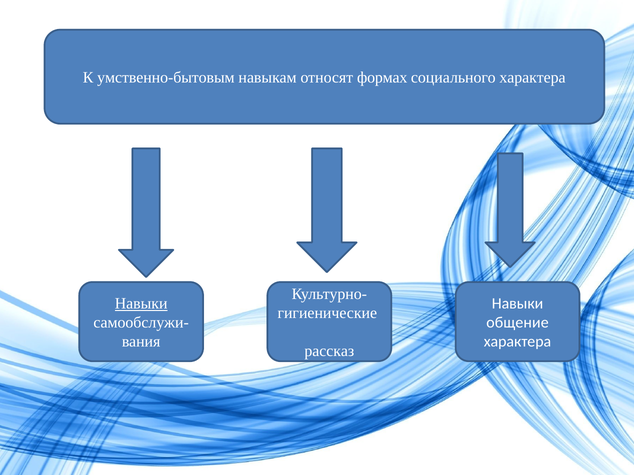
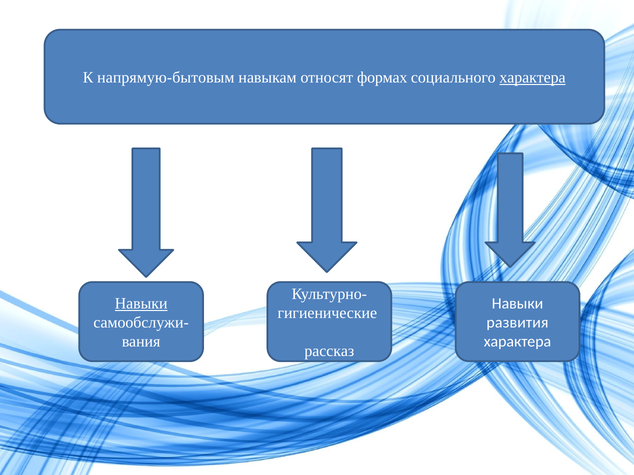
умственно-бытовым: умственно-бытовым -> напрямую-бытовым
характера at (533, 78) underline: none -> present
общение: общение -> развития
